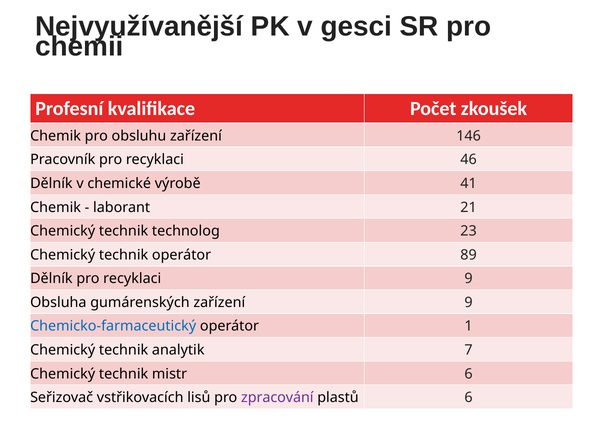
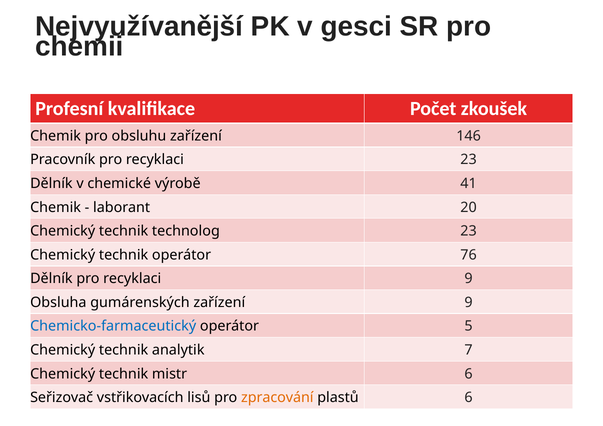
recyklaci 46: 46 -> 23
21: 21 -> 20
89: 89 -> 76
1: 1 -> 5
zpracování colour: purple -> orange
